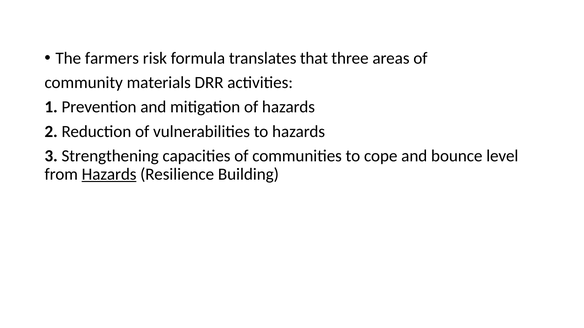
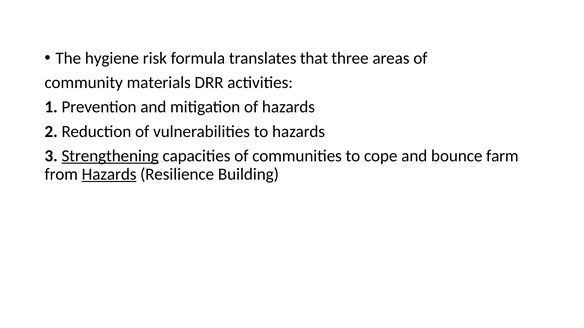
farmers: farmers -> hygiene
Strengthening underline: none -> present
level: level -> farm
